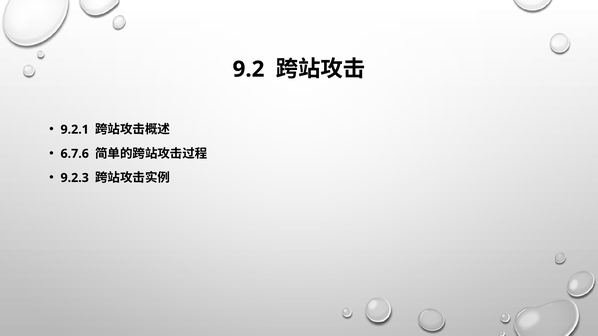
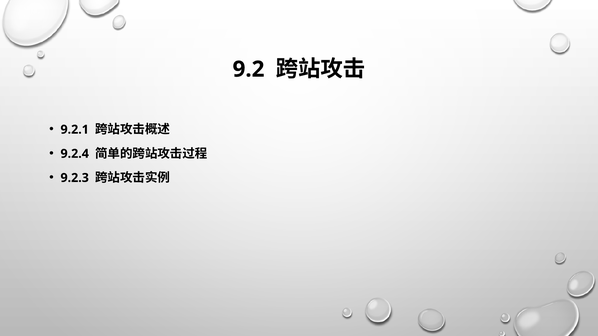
6.7.6: 6.7.6 -> 9.2.4
